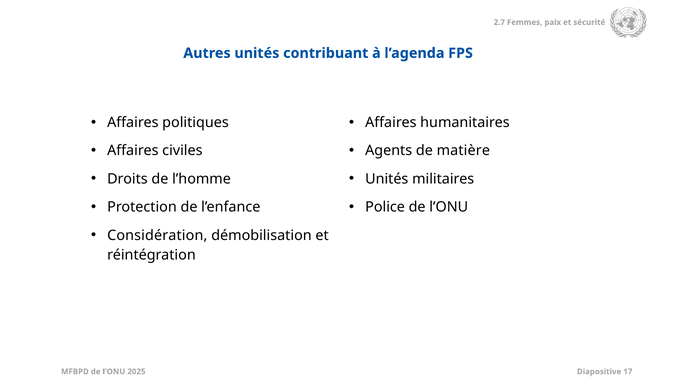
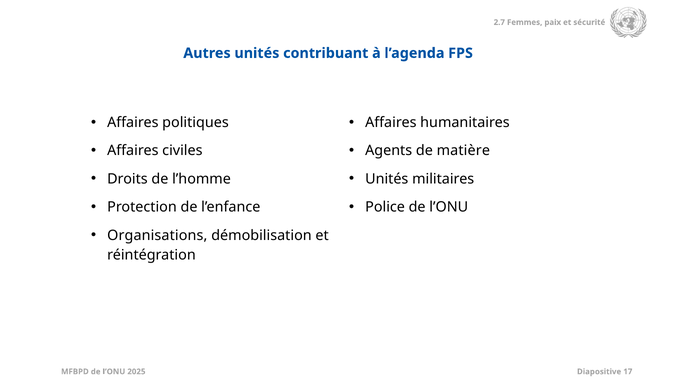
Considération: Considération -> Organisations
